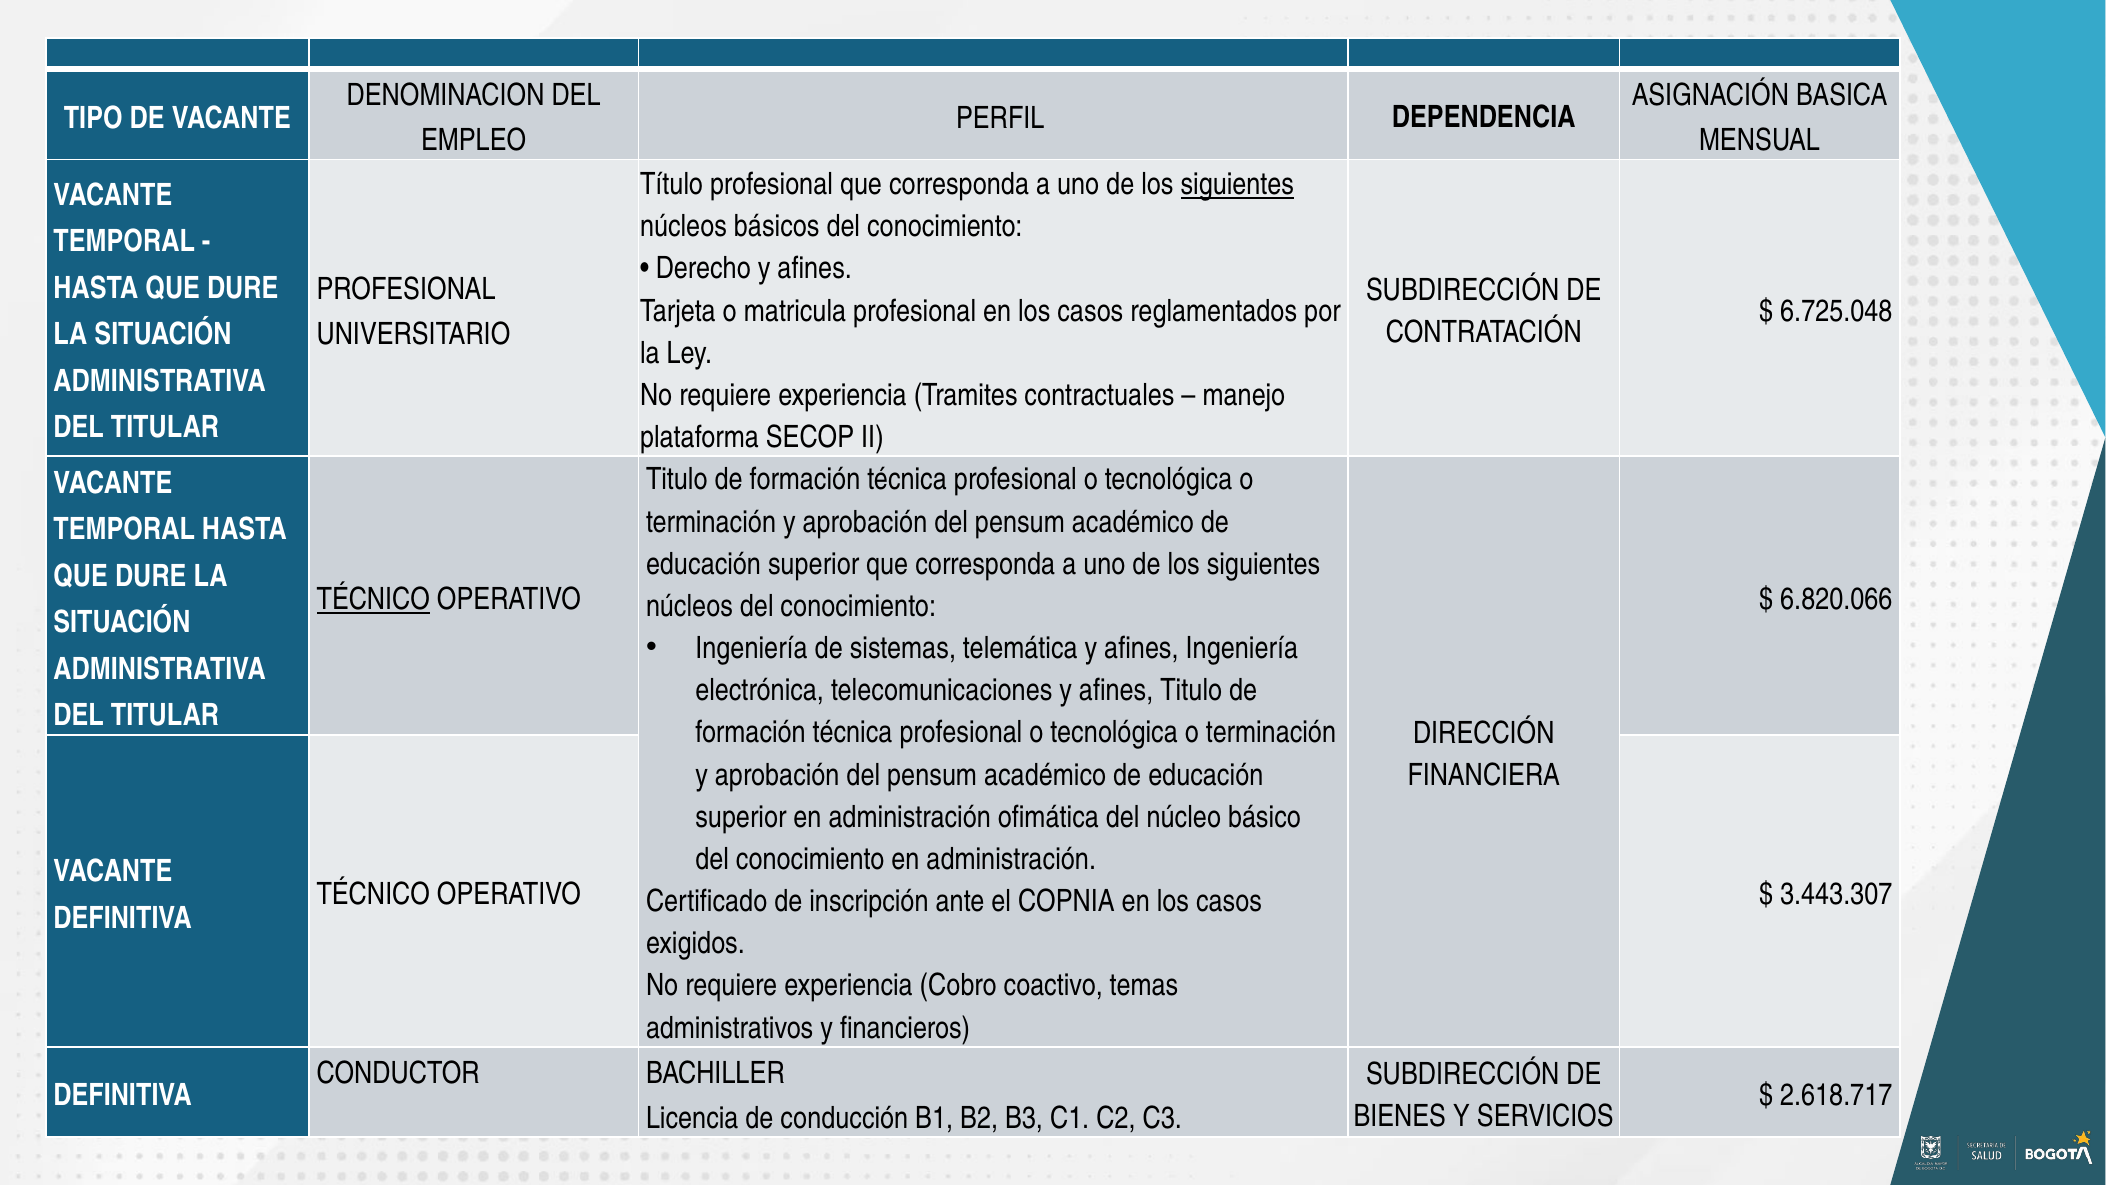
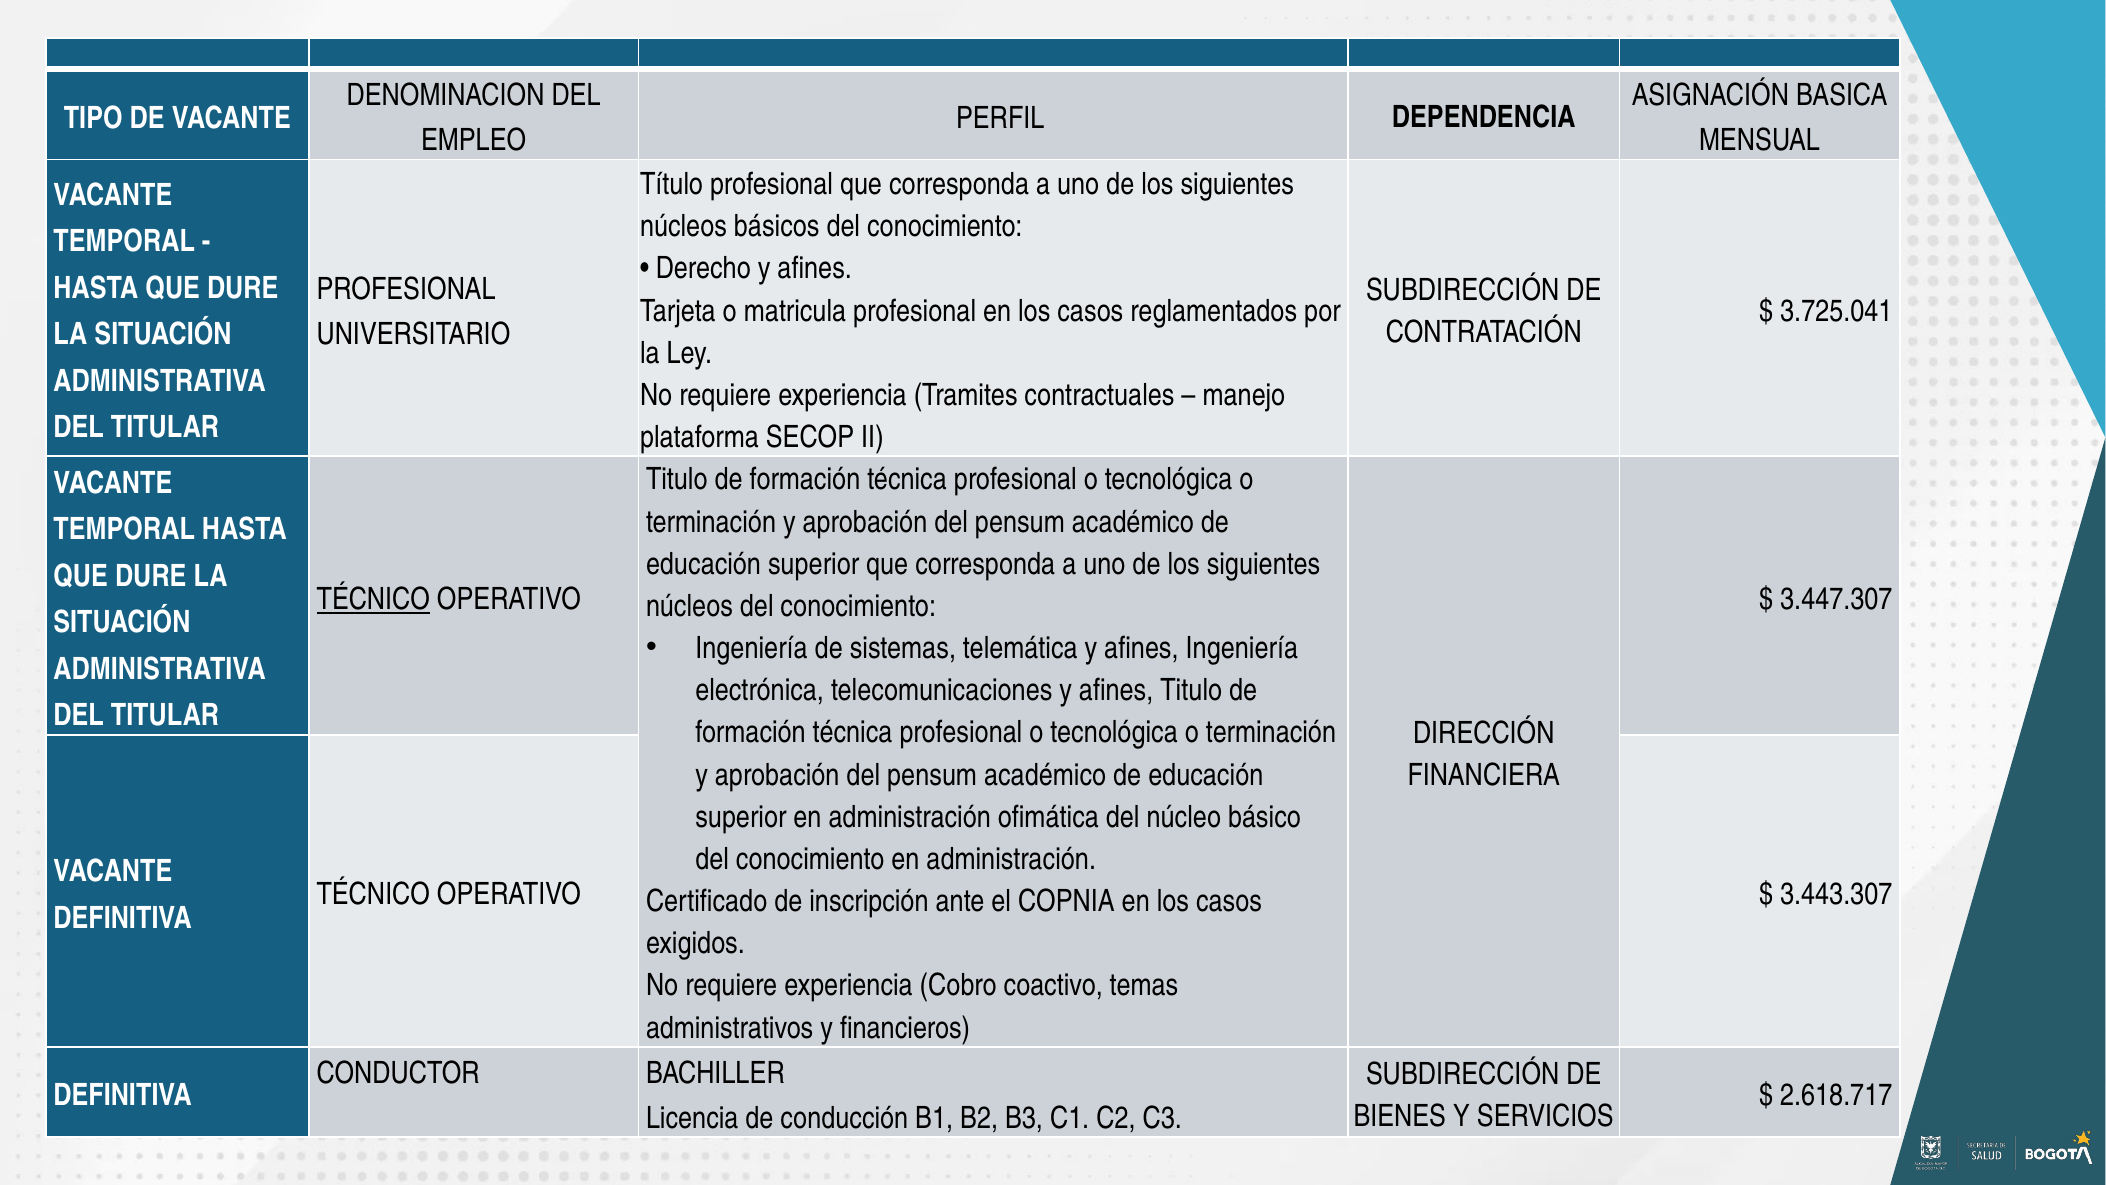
siguientes at (1237, 184) underline: present -> none
6.725.048: 6.725.048 -> 3.725.041
6.820.066: 6.820.066 -> 3.447.307
